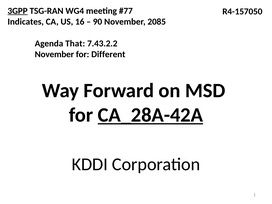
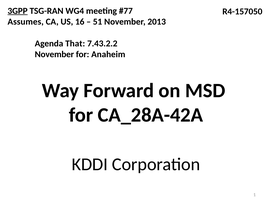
Indicates: Indicates -> Assumes
90: 90 -> 51
2085: 2085 -> 2013
Different: Different -> Anaheim
CA_28A-42A underline: present -> none
